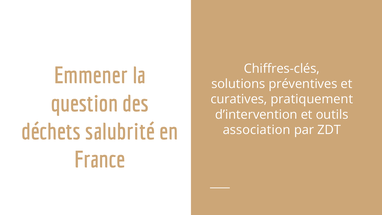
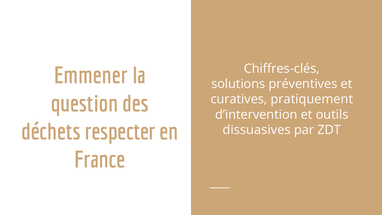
salubrité: salubrité -> respecter
association: association -> dissuasives
